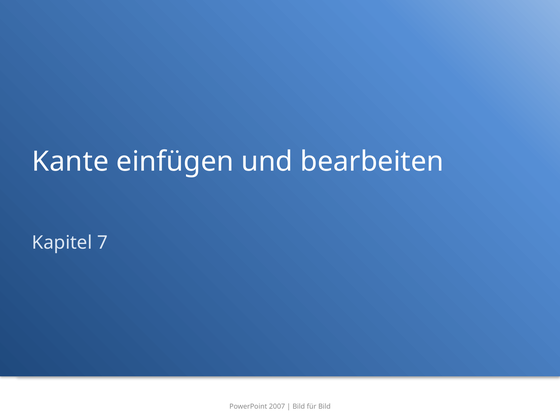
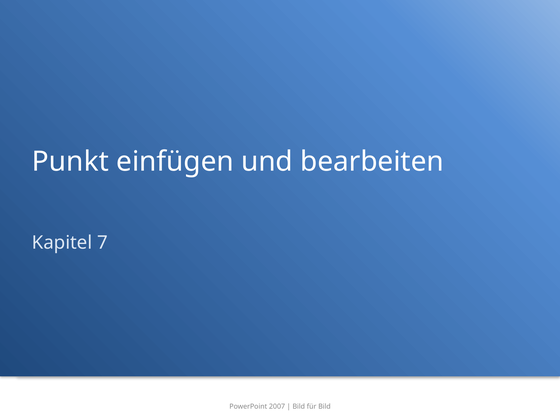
Kante: Kante -> Punkt
